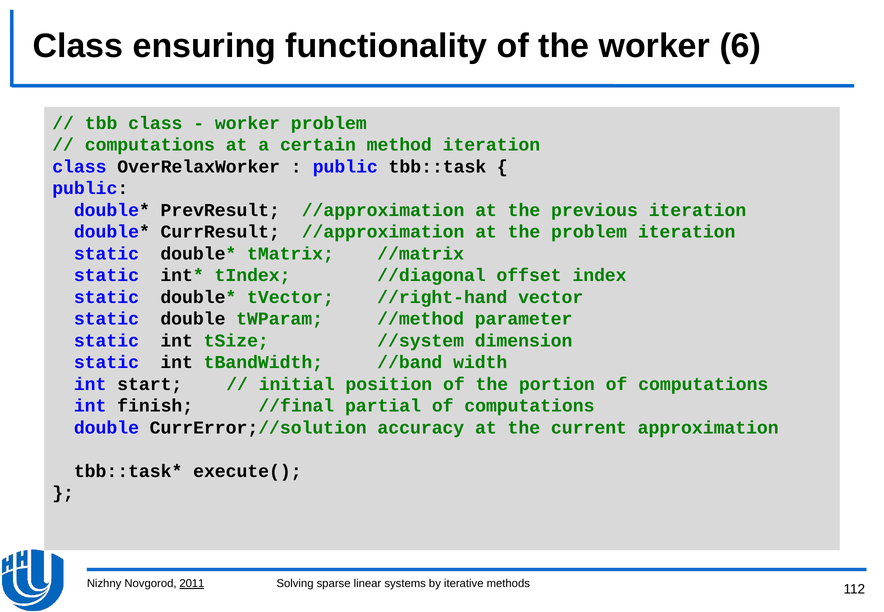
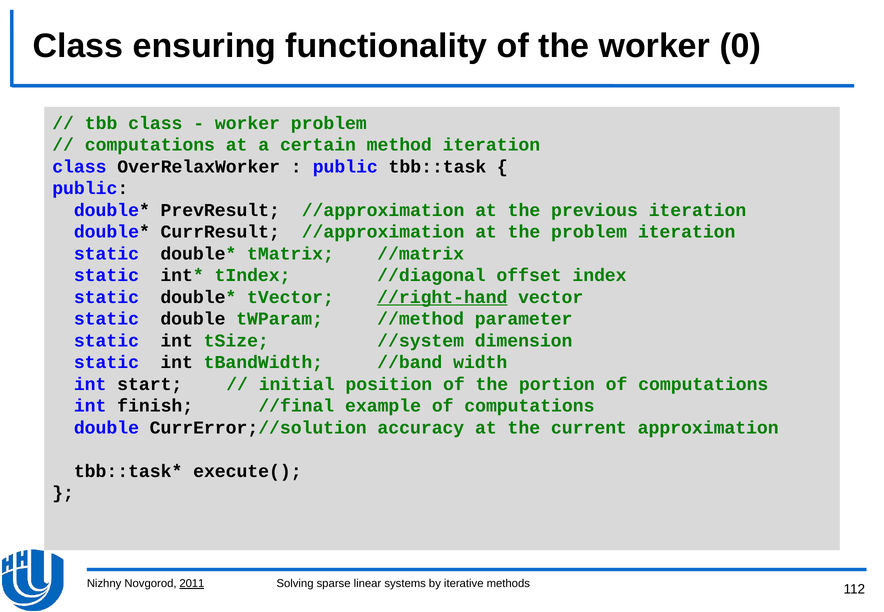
6: 6 -> 0
//right-hand underline: none -> present
partial: partial -> example
